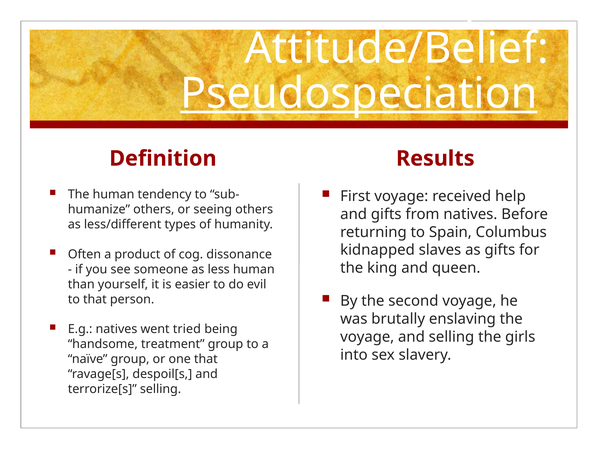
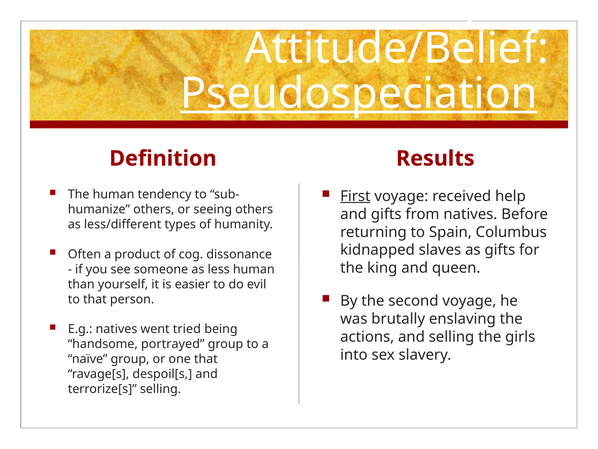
First underline: none -> present
voyage at (367, 336): voyage -> actions
treatment: treatment -> portrayed
